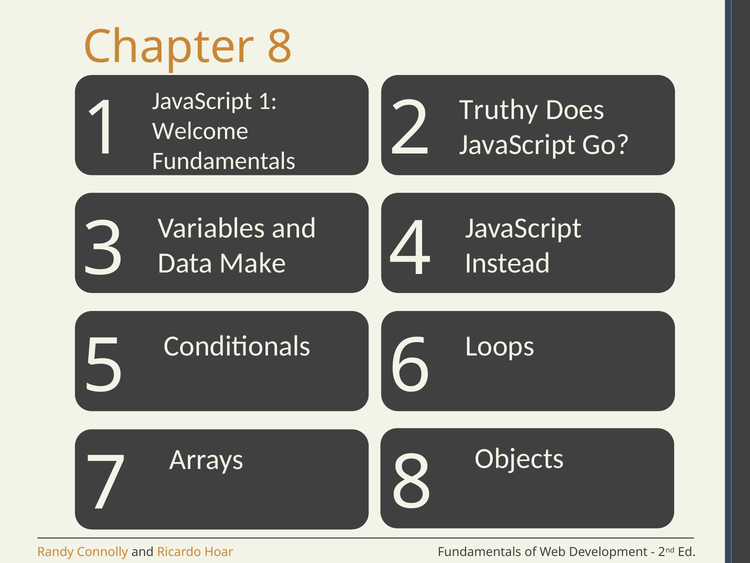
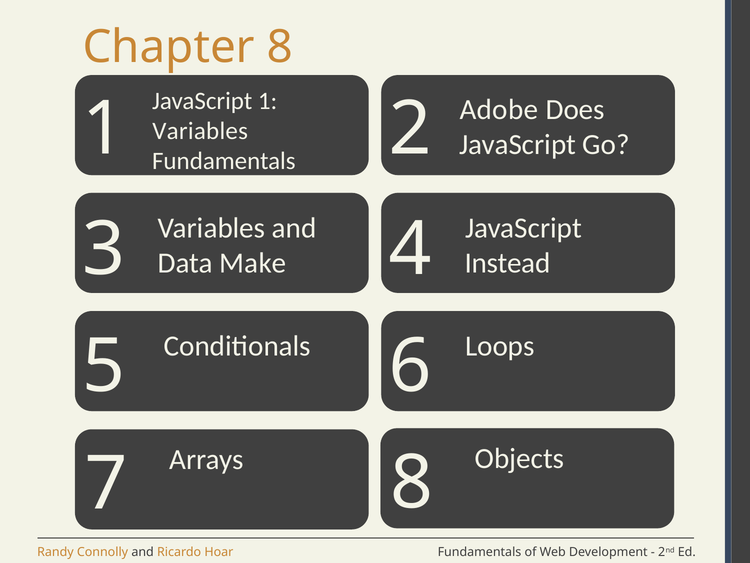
Truthy: Truthy -> Adobe
Welcome at (200, 131): Welcome -> Variables
